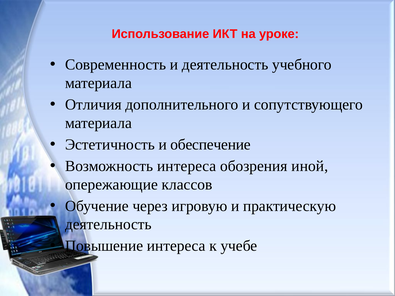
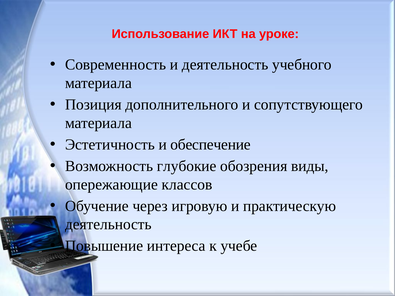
Отличия: Отличия -> Позиция
Возможность интереса: интереса -> глубокие
иной: иной -> виды
